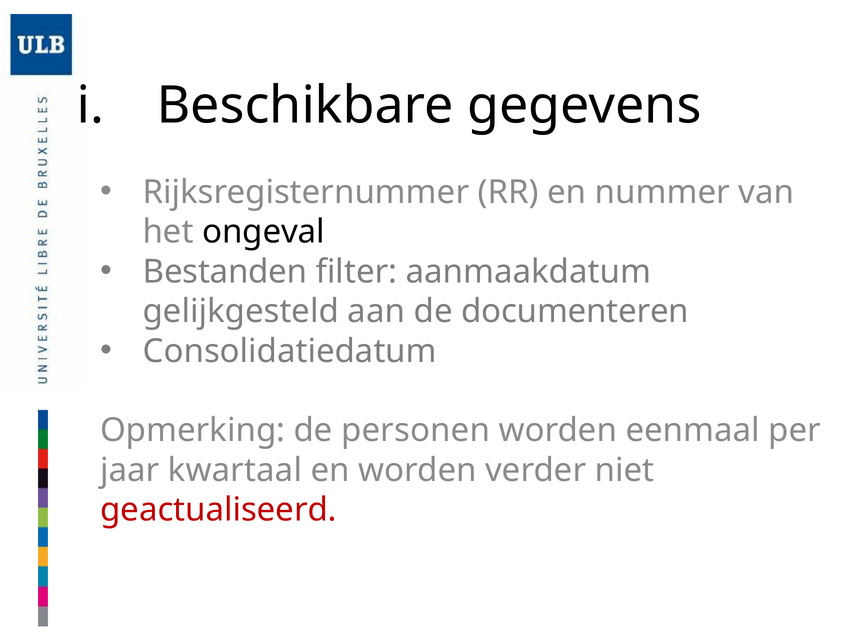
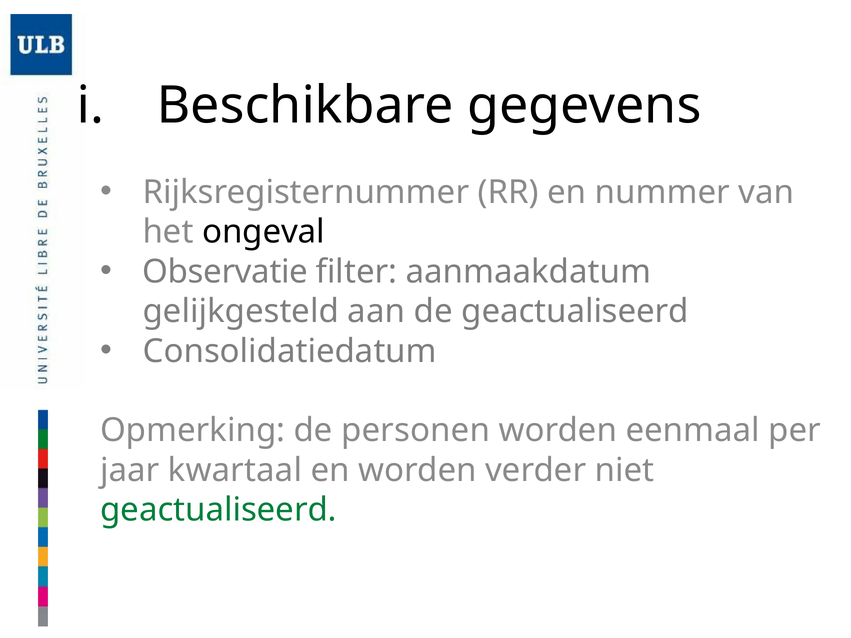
Bestanden: Bestanden -> Observatie
de documenteren: documenteren -> geactualiseerd
geactualiseerd at (218, 510) colour: red -> green
